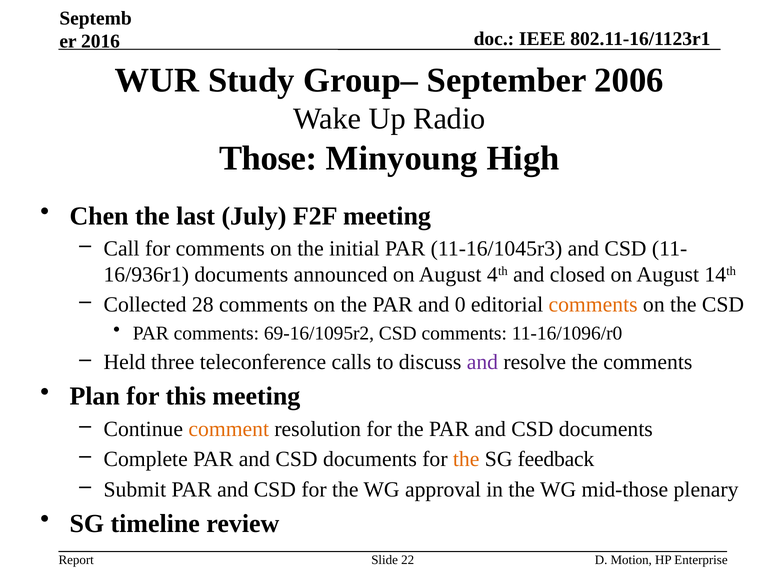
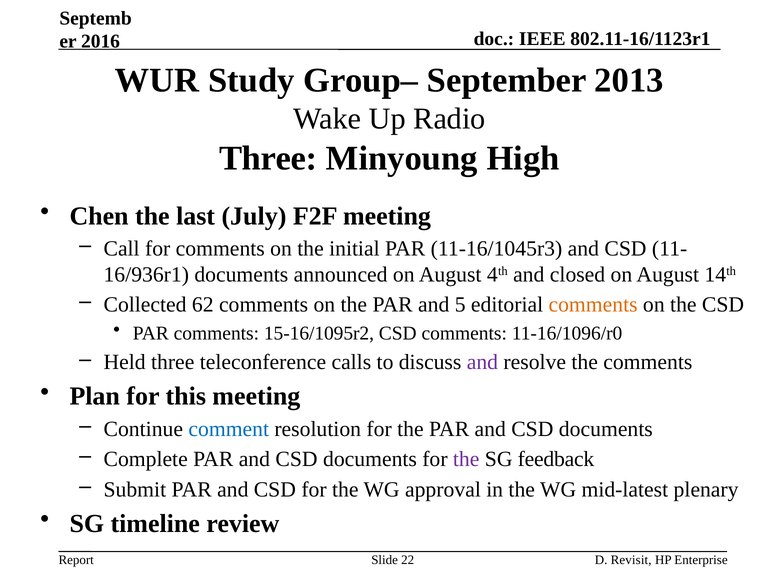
2006: 2006 -> 2013
Those at (268, 158): Those -> Three
28: 28 -> 62
0: 0 -> 5
69-16/1095r2: 69-16/1095r2 -> 15-16/1095r2
comment colour: orange -> blue
the at (466, 459) colour: orange -> purple
mid-those: mid-those -> mid-latest
Motion: Motion -> Revisit
